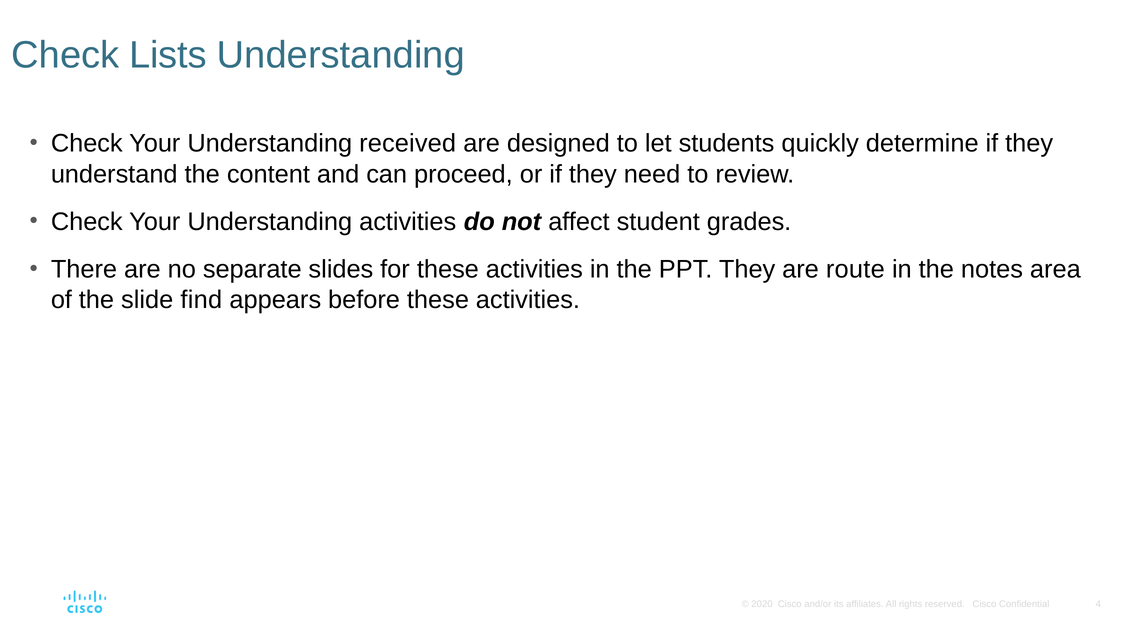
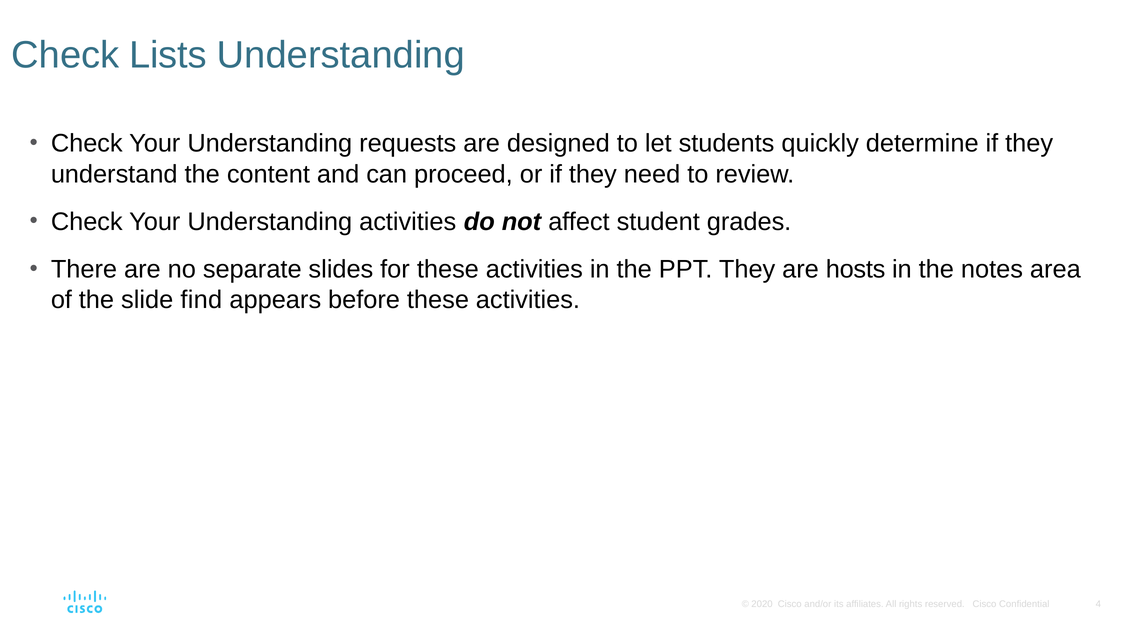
received: received -> requests
route: route -> hosts
